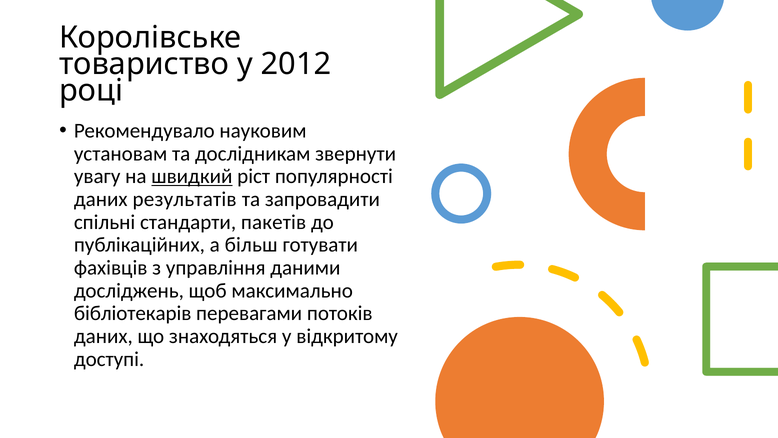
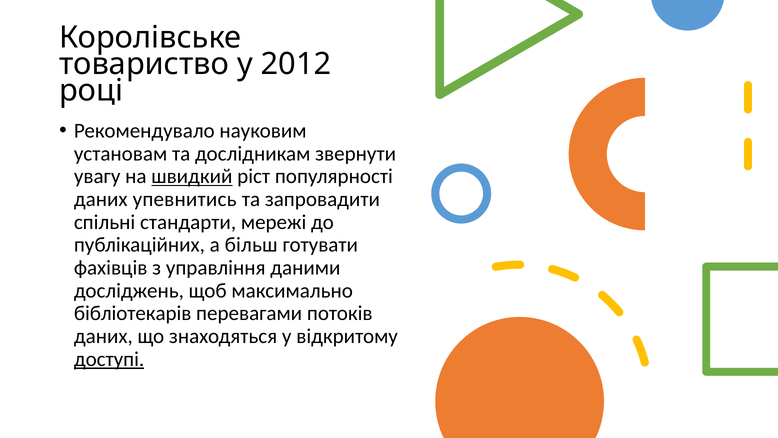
результатів: результатів -> упевнитись
пакетів: пакетів -> мережі
доступі underline: none -> present
